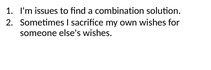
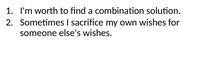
issues: issues -> worth
